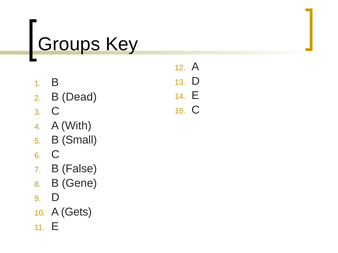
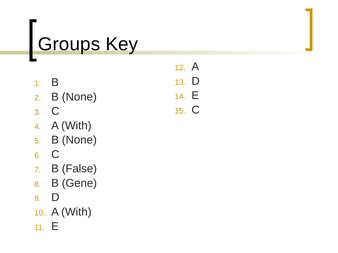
Dead at (79, 97): Dead -> None
Small at (79, 140): Small -> None
Gets at (76, 212): Gets -> With
